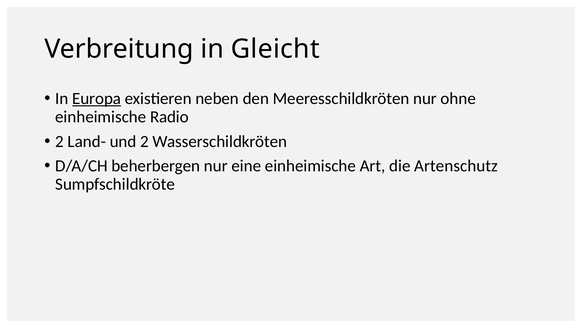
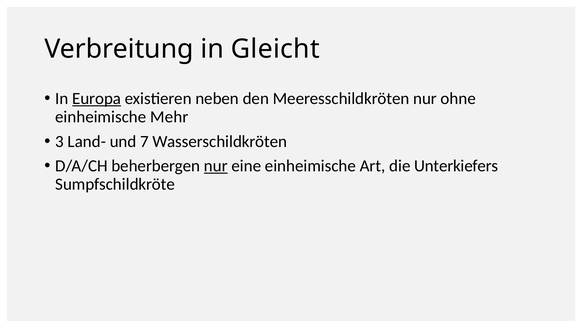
Radio: Radio -> Mehr
2 at (60, 141): 2 -> 3
und 2: 2 -> 7
nur at (216, 166) underline: none -> present
Artenschutz: Artenschutz -> Unterkiefers
